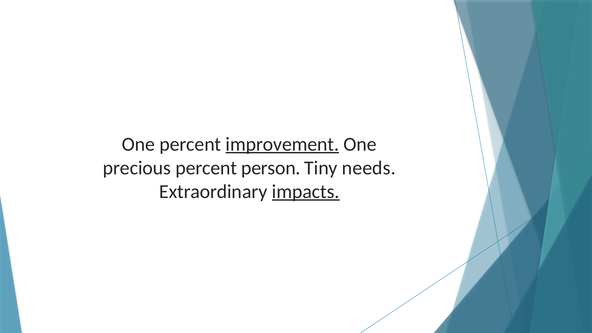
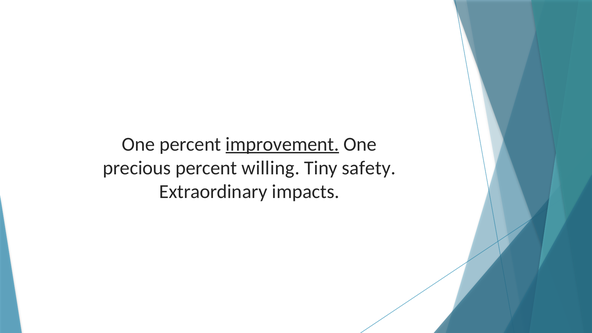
person: person -> willing
needs: needs -> safety
impacts underline: present -> none
